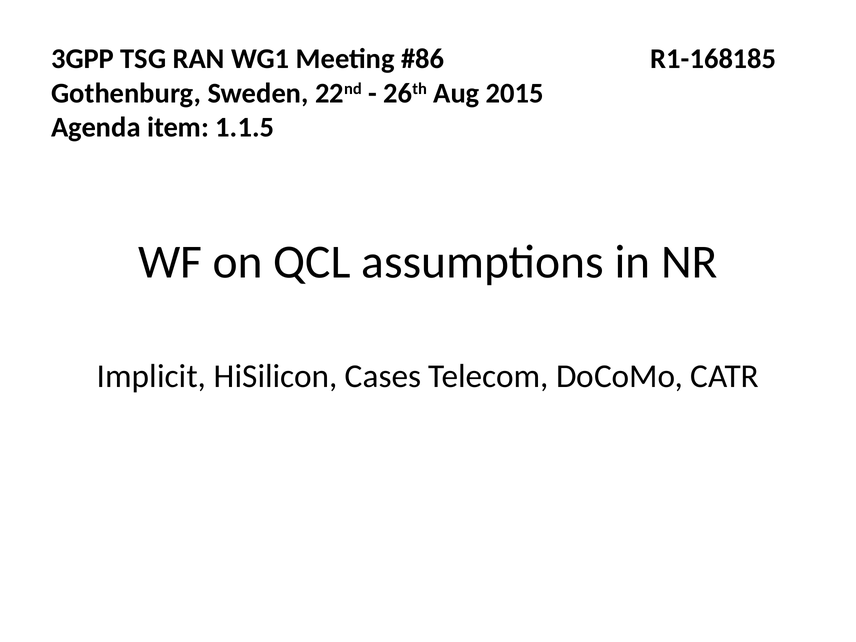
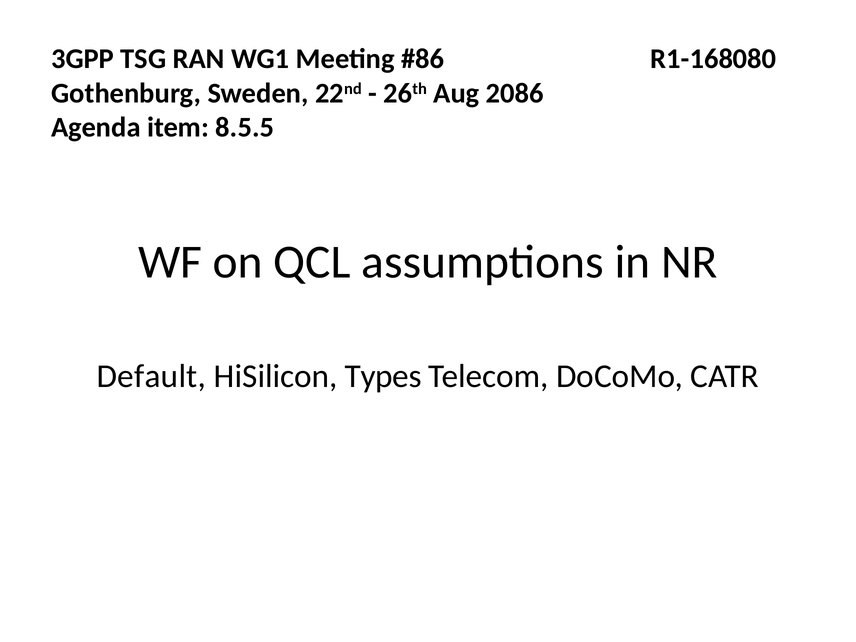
R1-168185: R1-168185 -> R1-168080
2015: 2015 -> 2086
1.1.5: 1.1.5 -> 8.5.5
Implicit: Implicit -> Default
Cases: Cases -> Types
